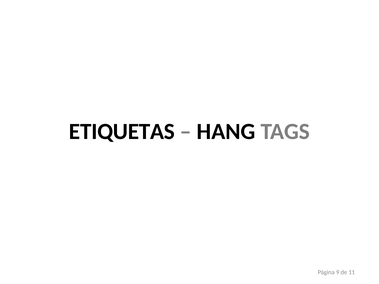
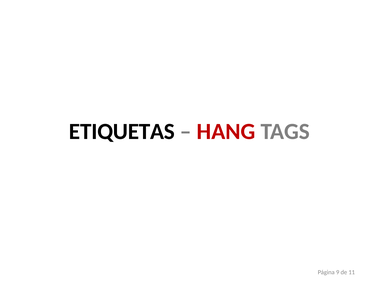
HANG colour: black -> red
